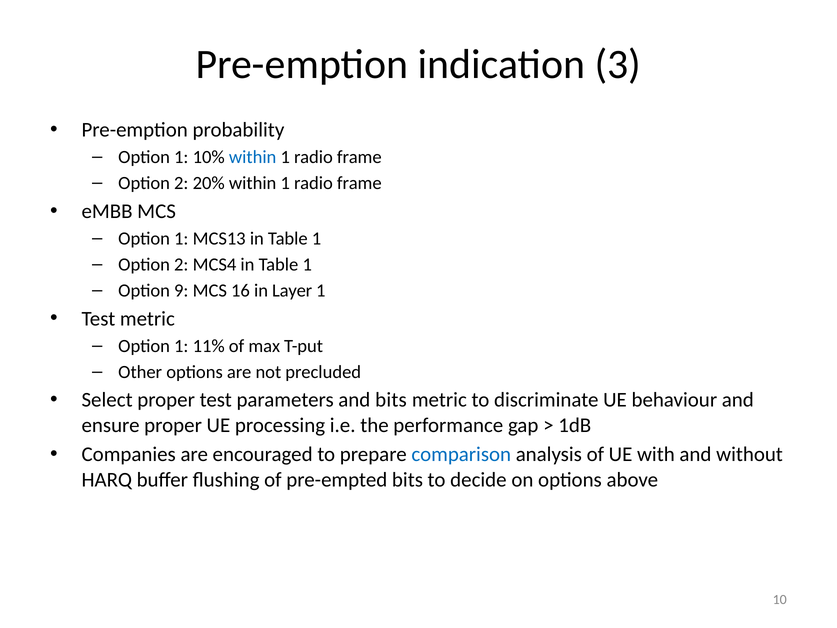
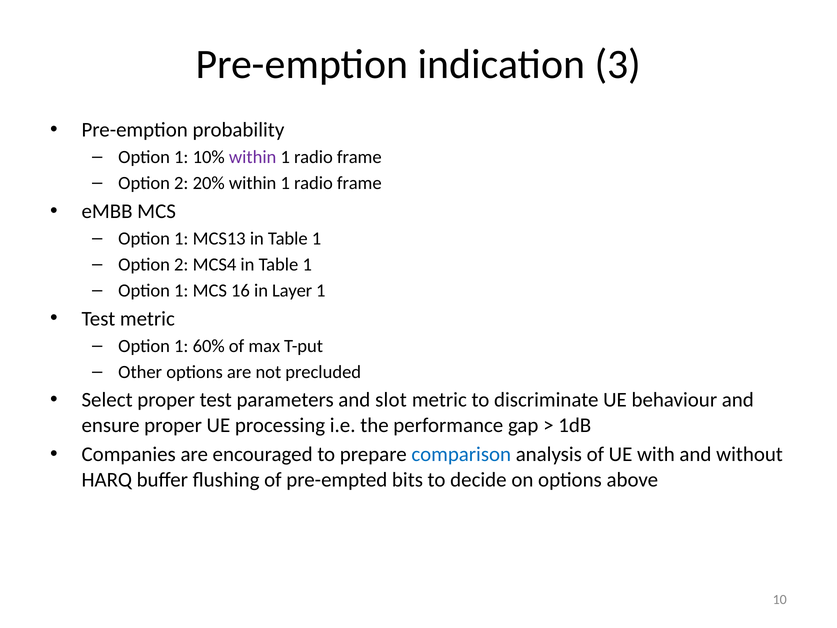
within at (253, 157) colour: blue -> purple
9 at (181, 291): 9 -> 1
11%: 11% -> 60%
and bits: bits -> slot
